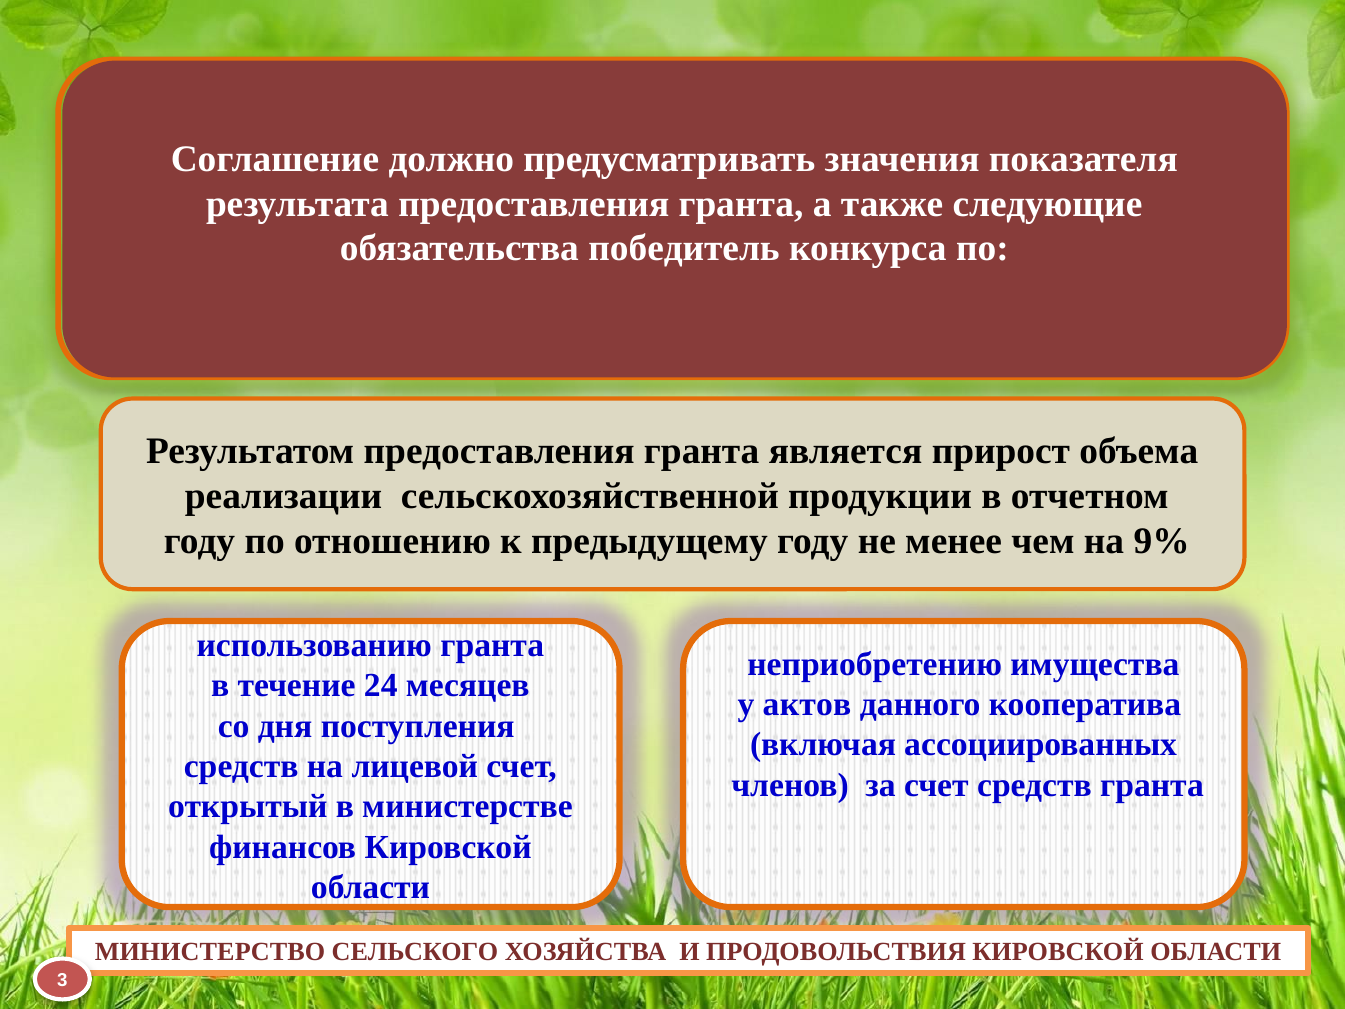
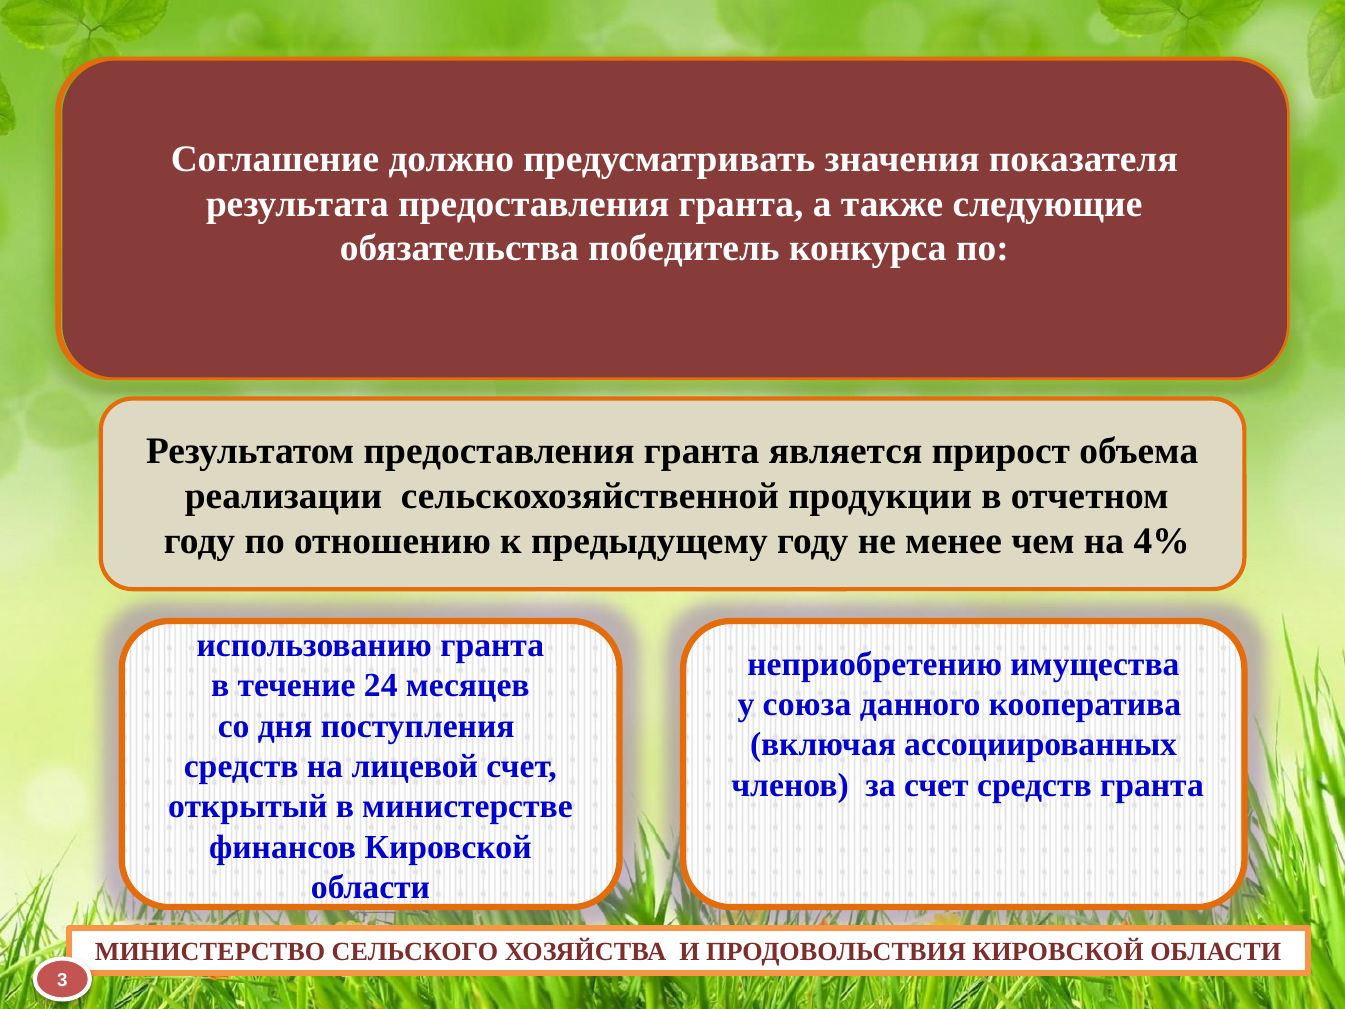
9%: 9% -> 4%
актов: актов -> союза
